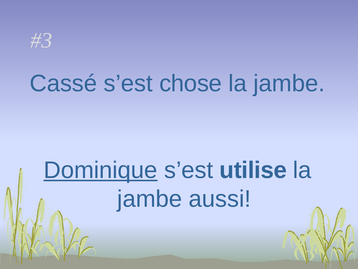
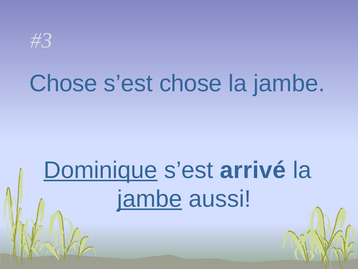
Cassé at (63, 83): Cassé -> Chose
utilise: utilise -> arrivé
jambe at (150, 199) underline: none -> present
